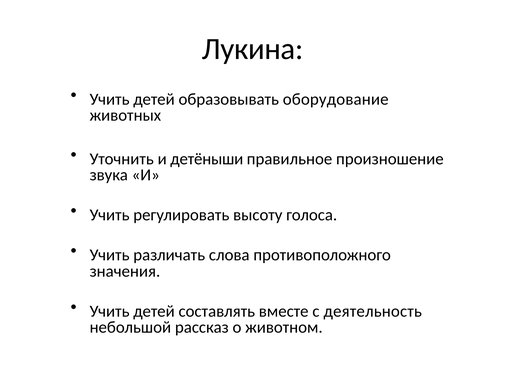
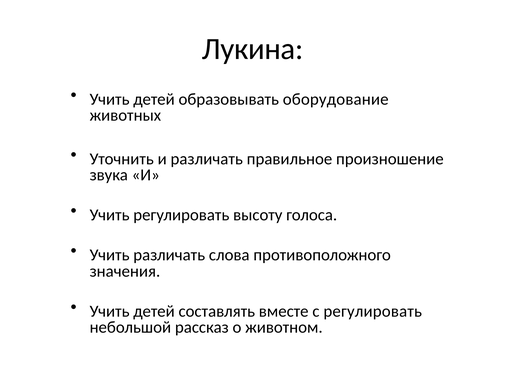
и детёныши: детёныши -> различать
с деятельность: деятельность -> регулировать
